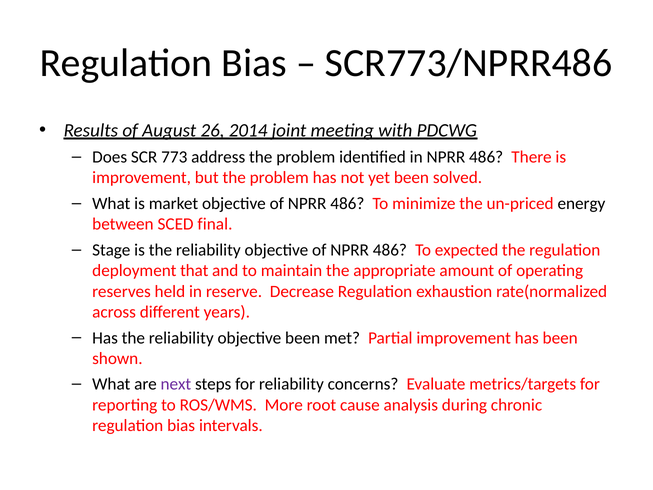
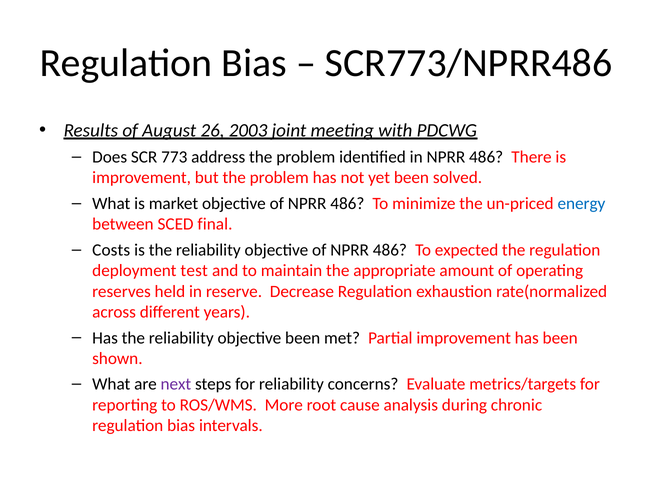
2014: 2014 -> 2003
energy colour: black -> blue
Stage: Stage -> Costs
that: that -> test
